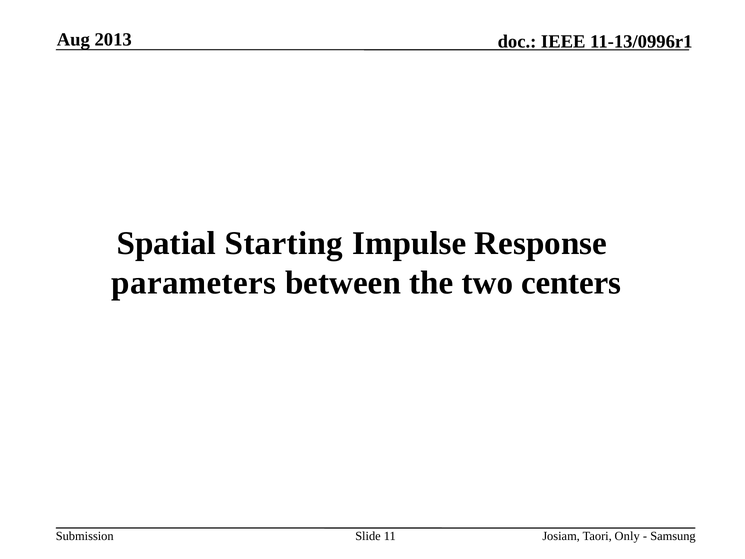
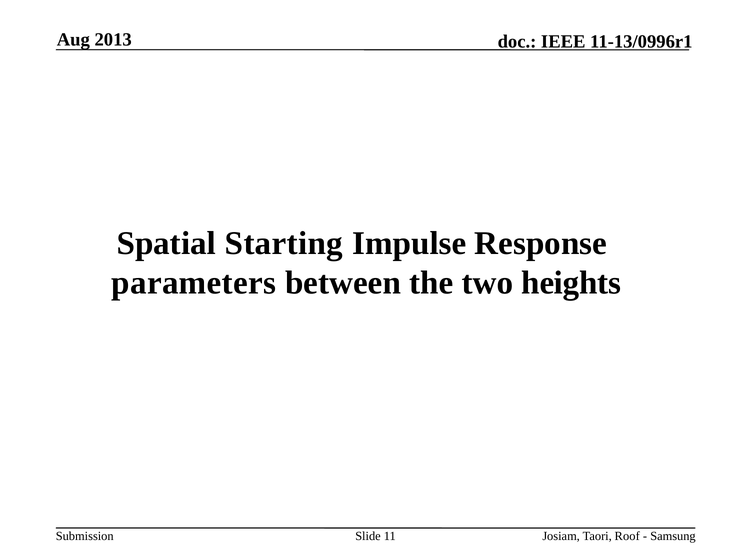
centers: centers -> heights
Only: Only -> Roof
